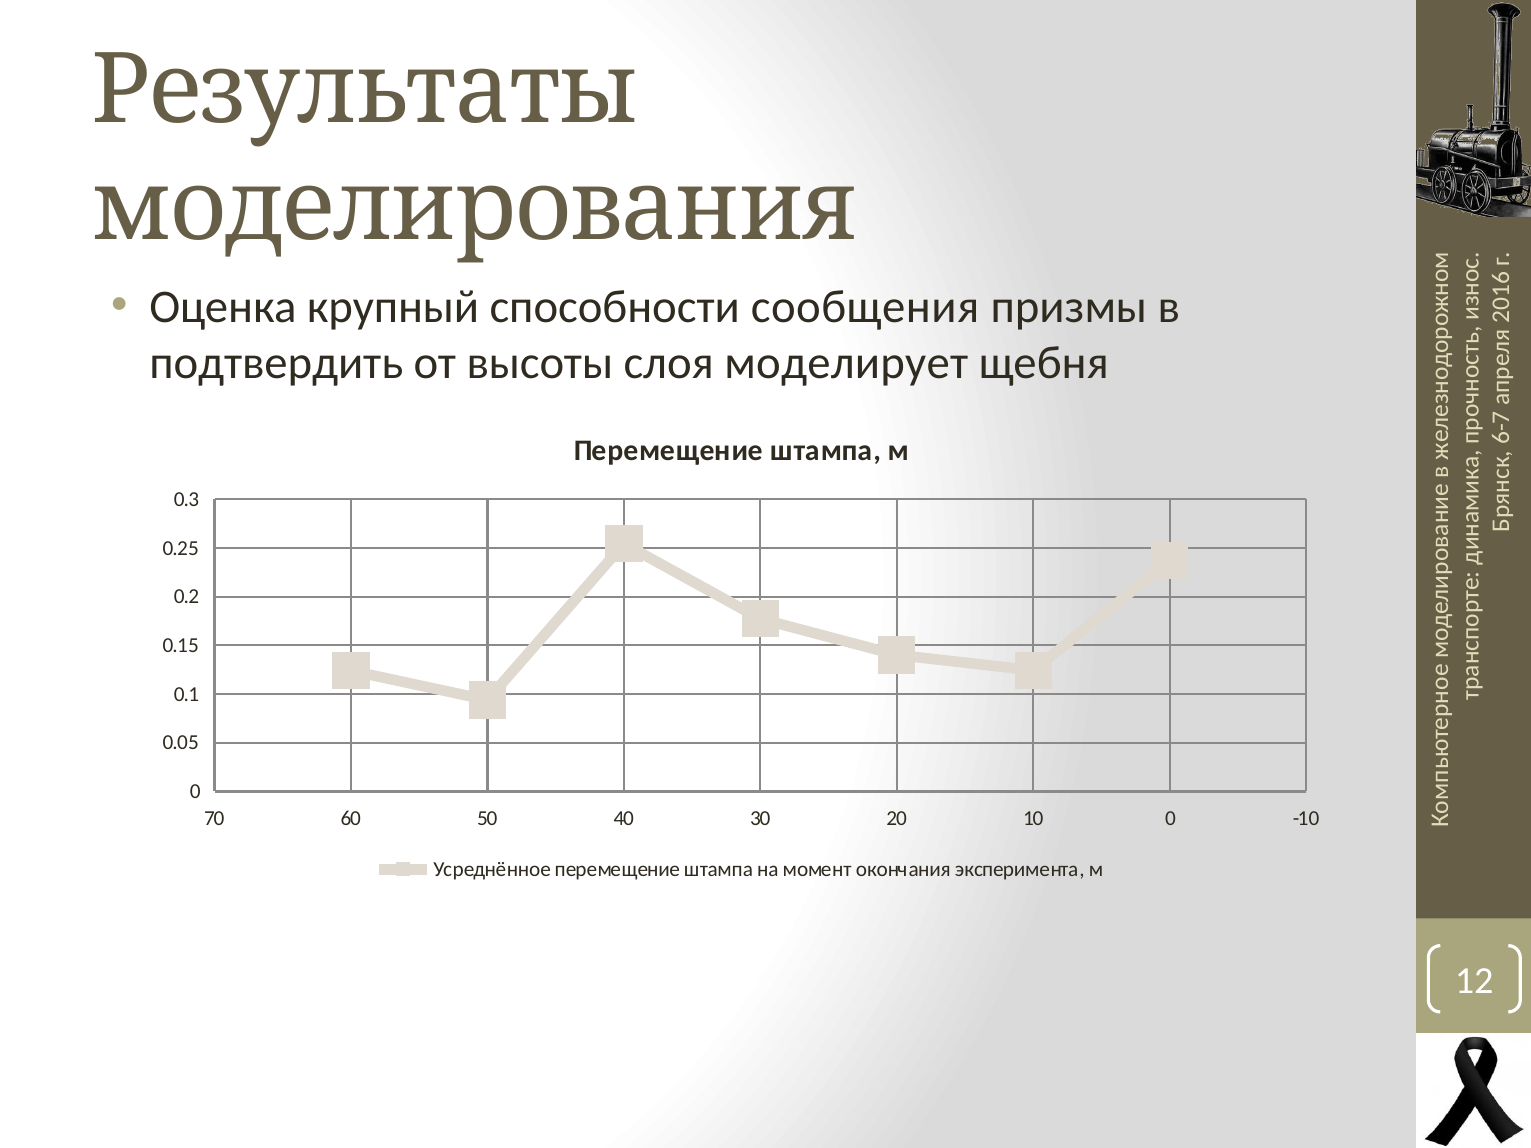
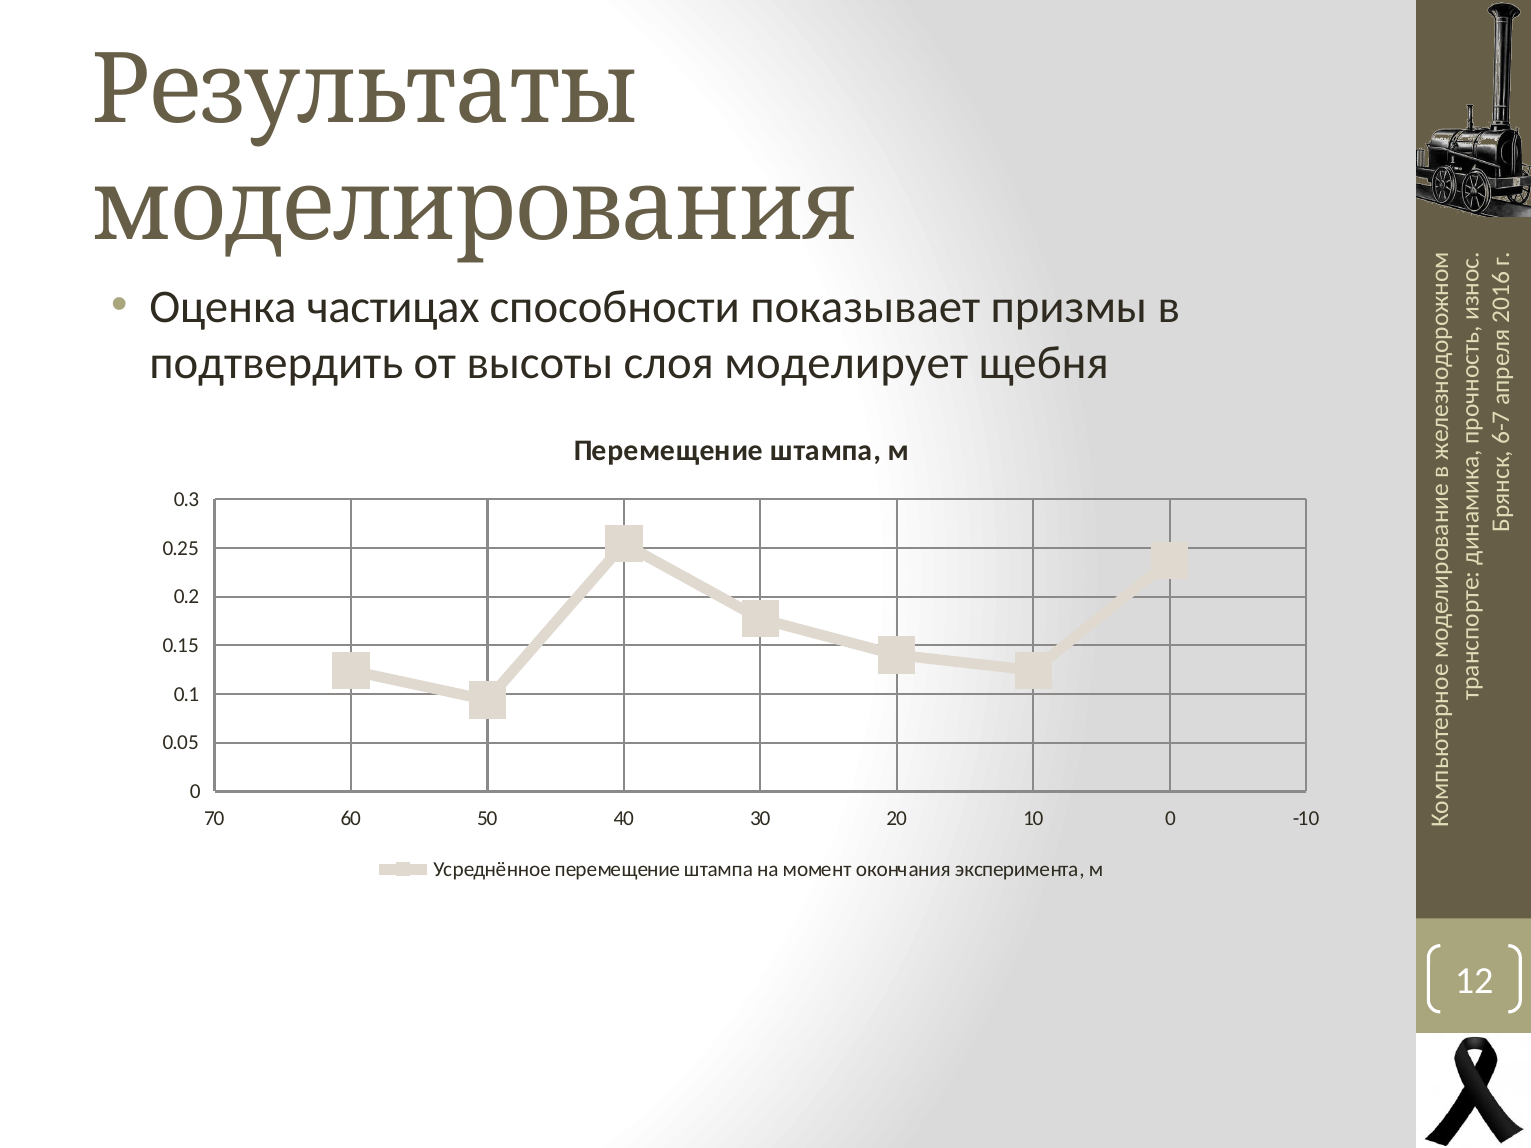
крупный: крупный -> частицах
сообщения: сообщения -> показывает
